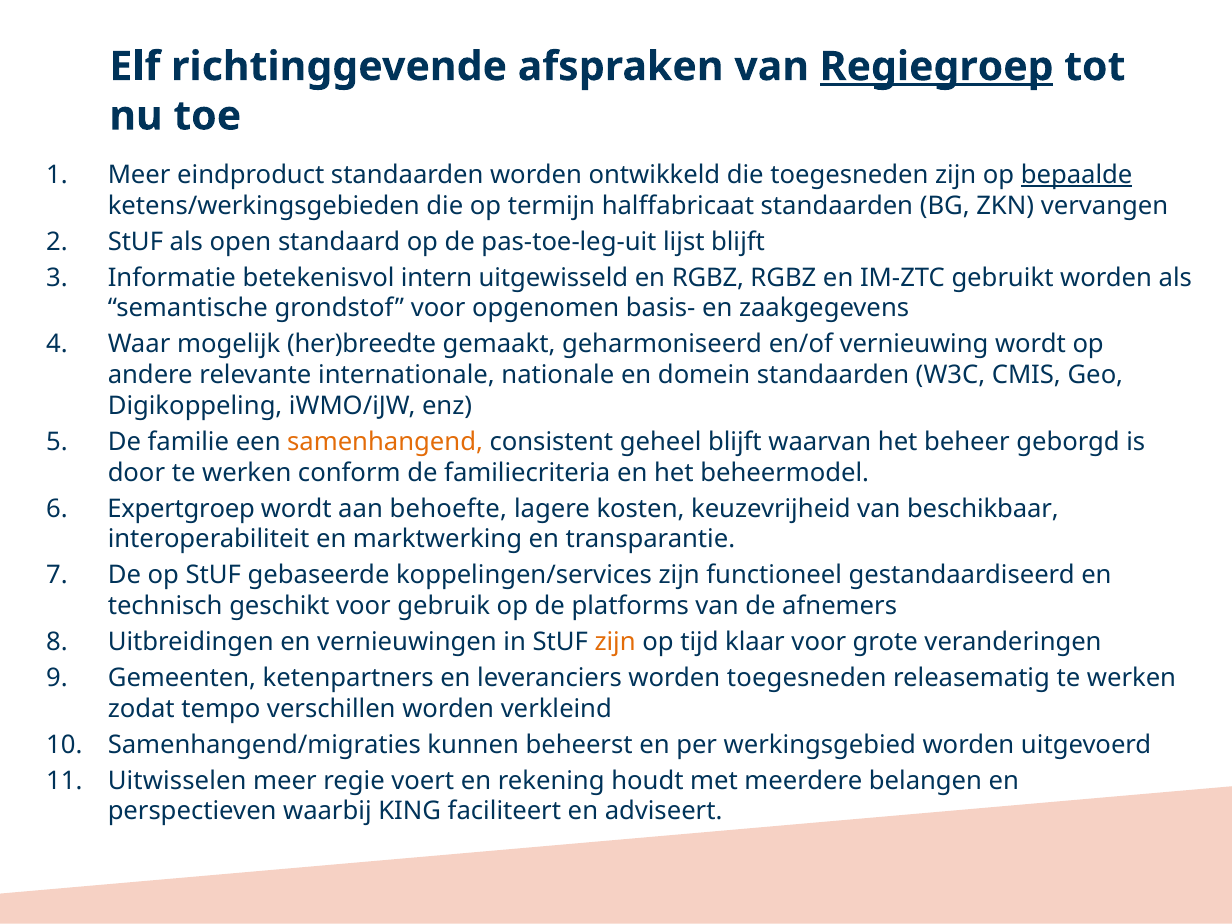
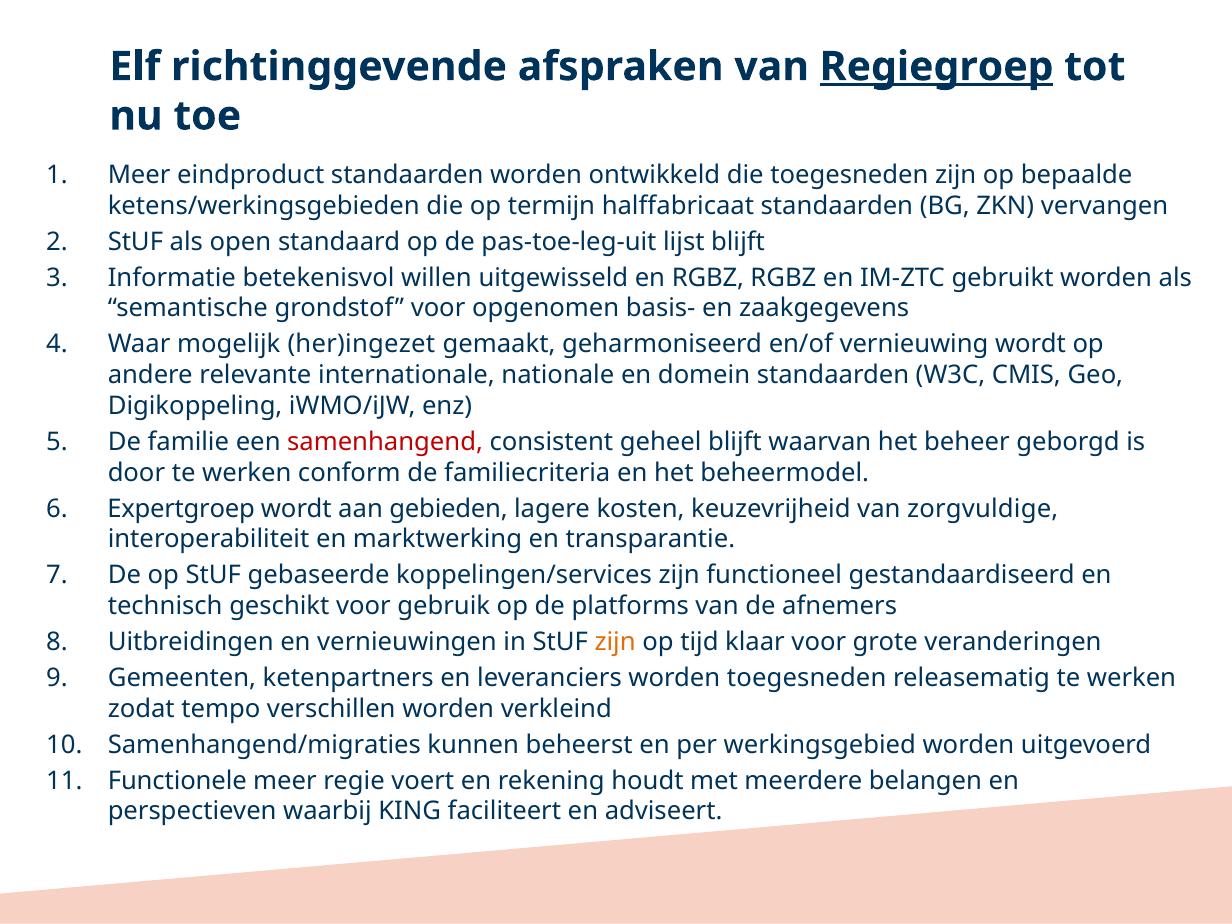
bepaalde underline: present -> none
intern: intern -> willen
her)breedte: her)breedte -> her)ingezet
samenhangend colour: orange -> red
behoefte: behoefte -> gebieden
beschikbaar: beschikbaar -> zorgvuldige
Uitwisselen: Uitwisselen -> Functionele
